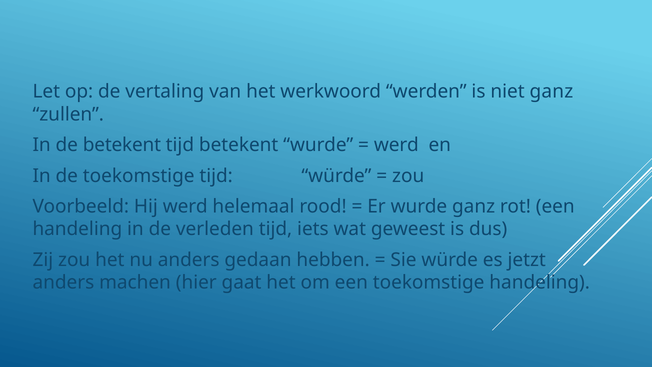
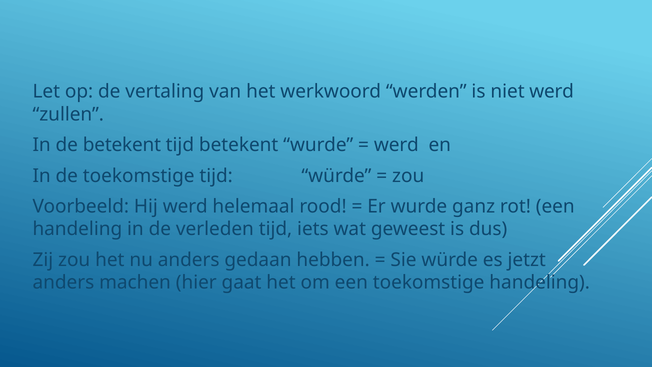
niet ganz: ganz -> werd
